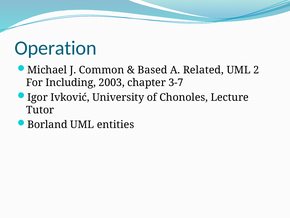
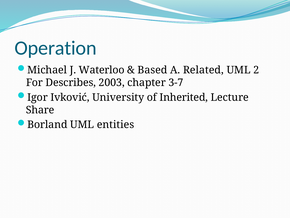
Common: Common -> Waterloo
Including: Including -> Describes
Chonoles: Chonoles -> Inherited
Tutor: Tutor -> Share
